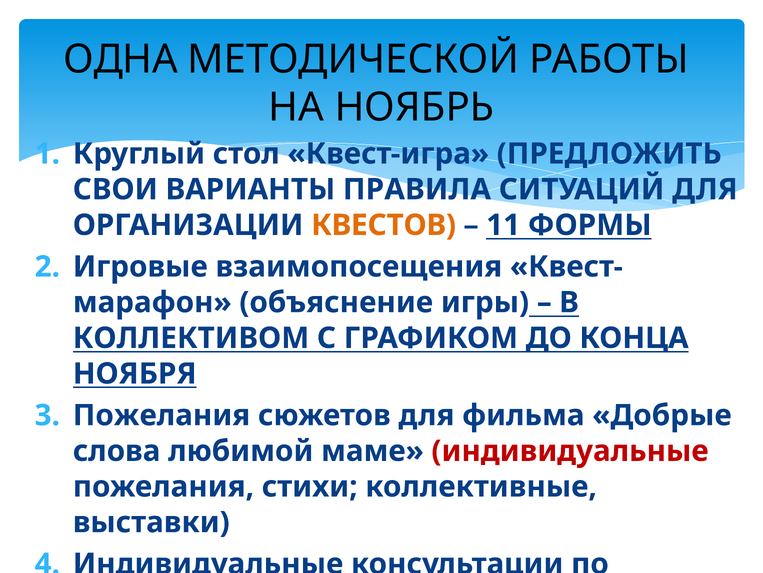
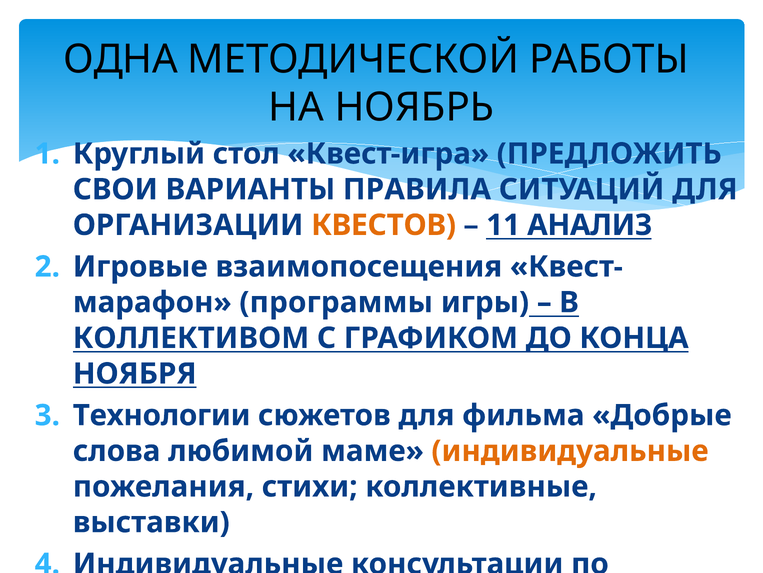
ФОРМЫ: ФОРМЫ -> АНАЛИЗ
объяснение: объяснение -> программы
Пожелания at (161, 415): Пожелания -> Технологии
индивидуальные at (570, 450) colour: red -> orange
